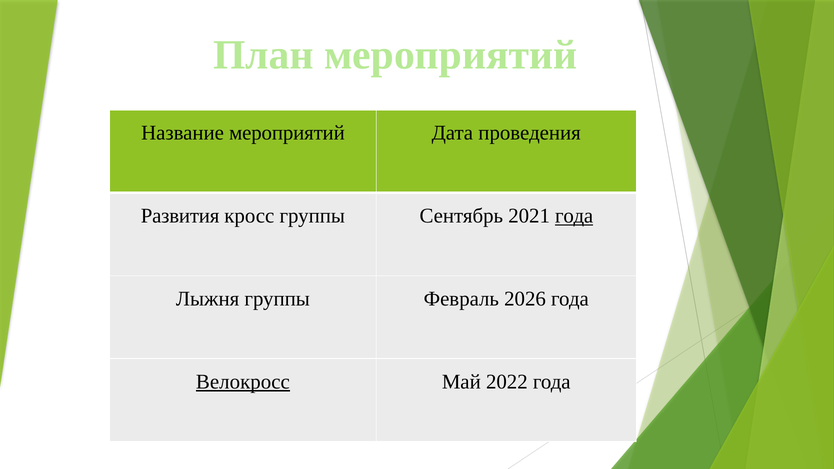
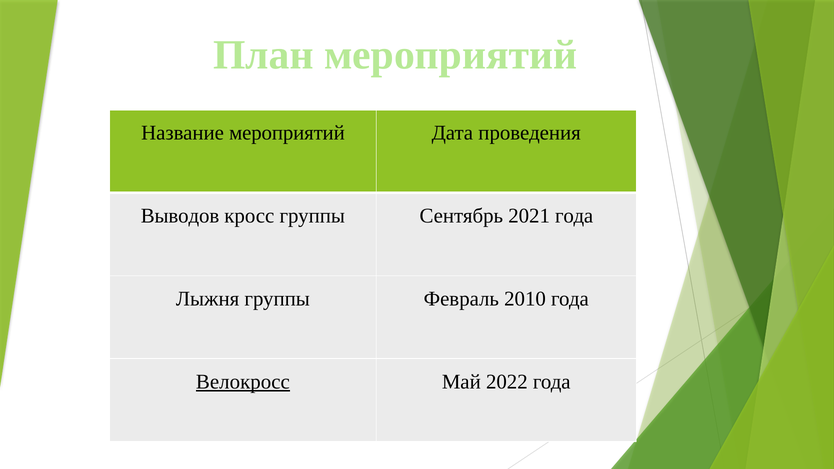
Развития: Развития -> Выводов
года at (574, 216) underline: present -> none
2026: 2026 -> 2010
